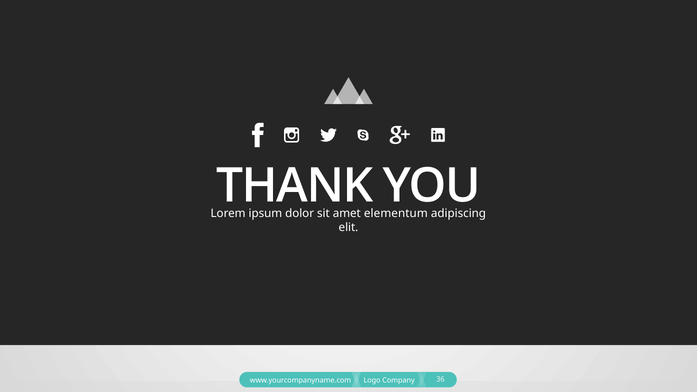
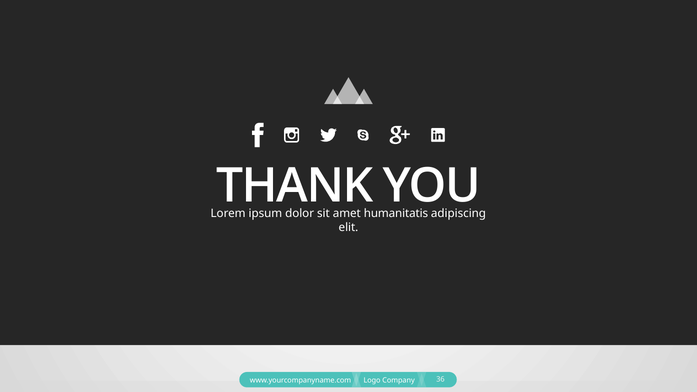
elementum: elementum -> humanitatis
